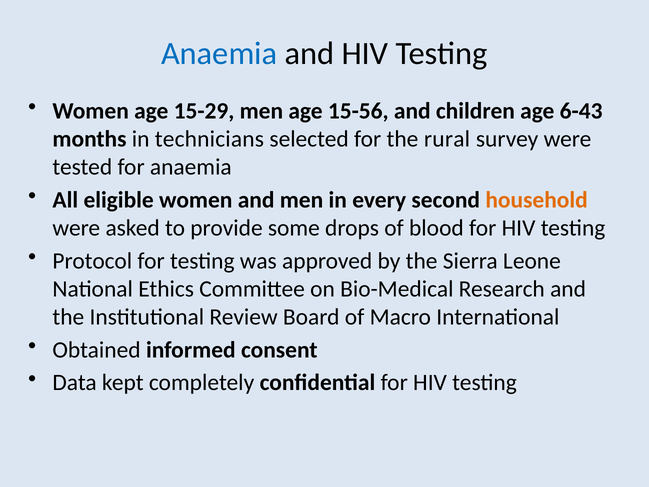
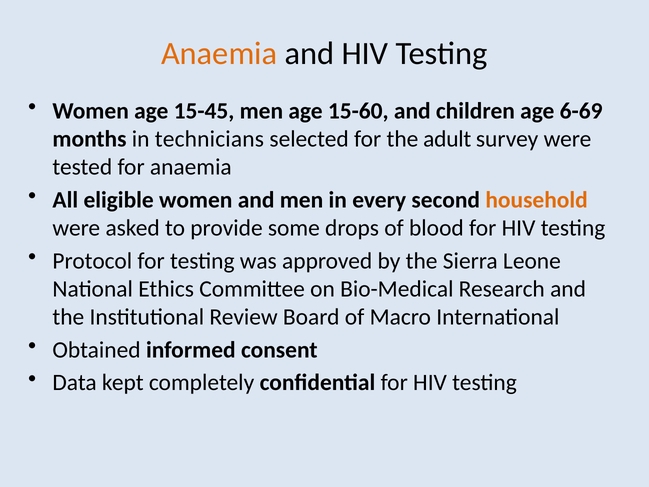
Anaemia at (219, 54) colour: blue -> orange
15-29: 15-29 -> 15-45
15-56: 15-56 -> 15-60
6-43: 6-43 -> 6-69
rural: rural -> adult
